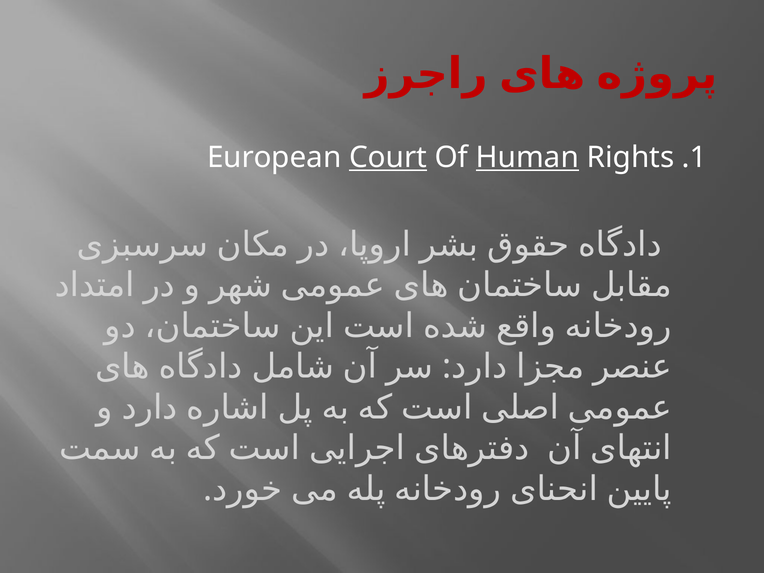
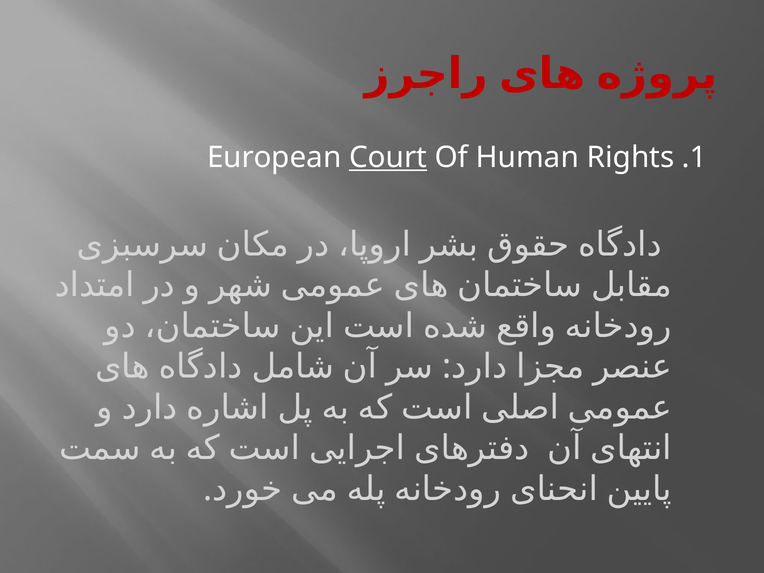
Human underline: present -> none
